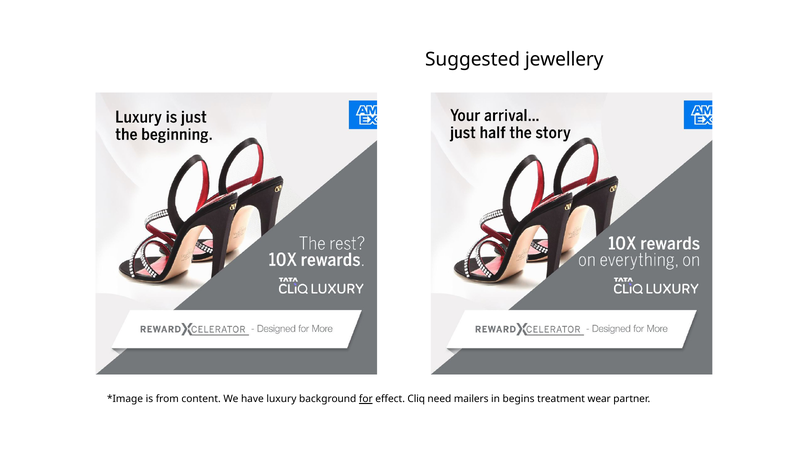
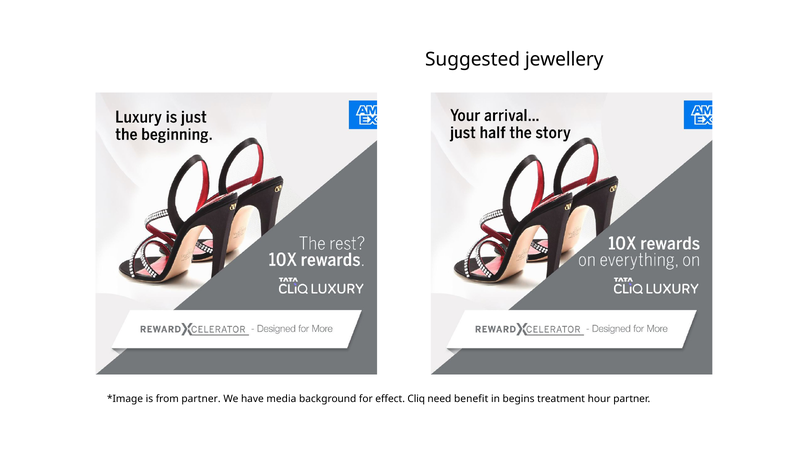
from content: content -> partner
luxury: luxury -> media
for underline: present -> none
mailers: mailers -> benefit
wear: wear -> hour
